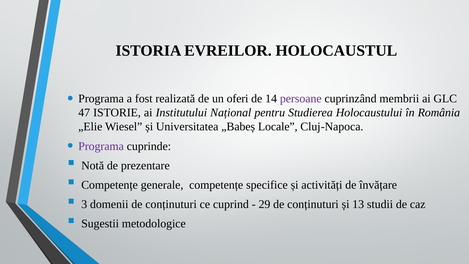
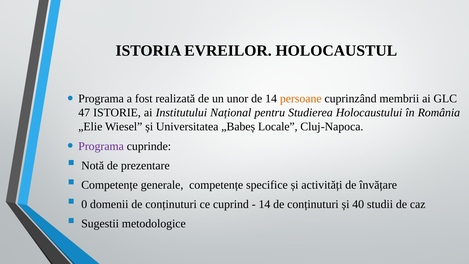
oferi: oferi -> unor
persoane colour: purple -> orange
3: 3 -> 0
29 at (264, 204): 29 -> 14
13: 13 -> 40
